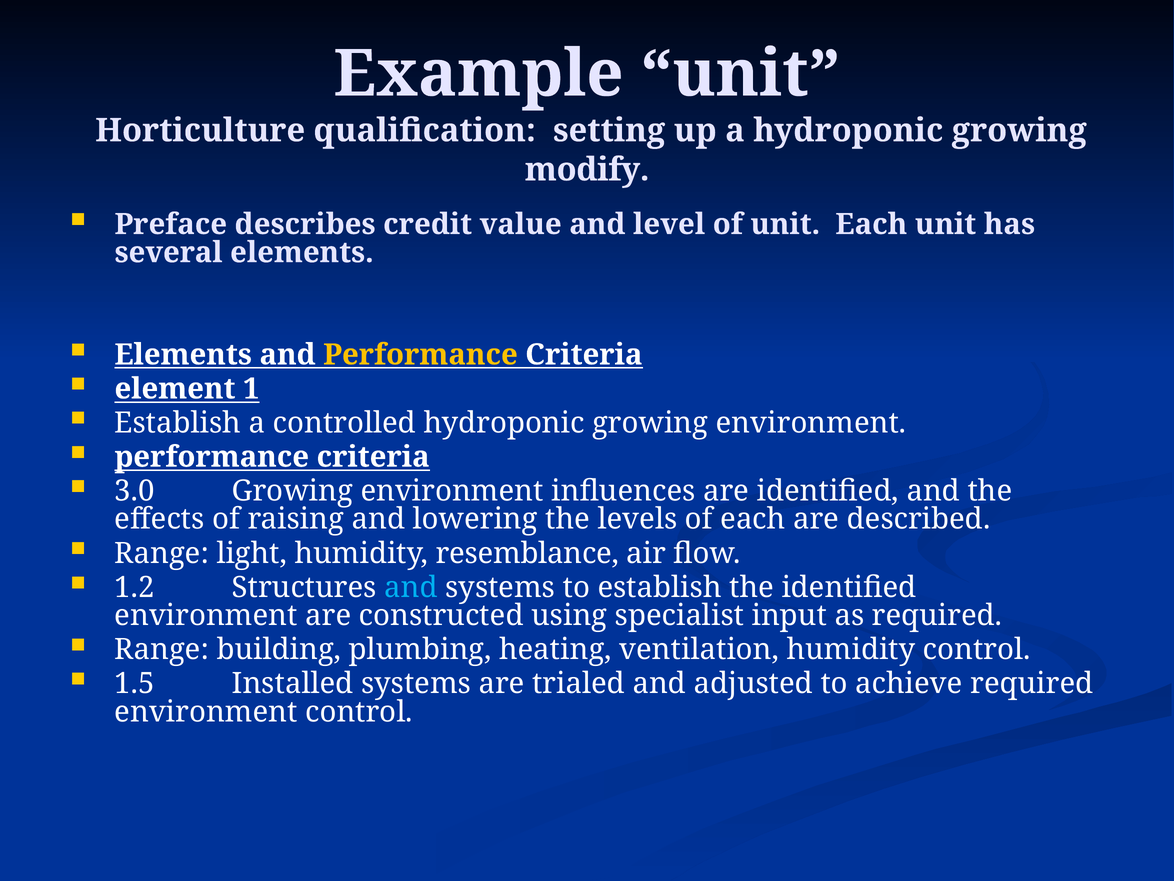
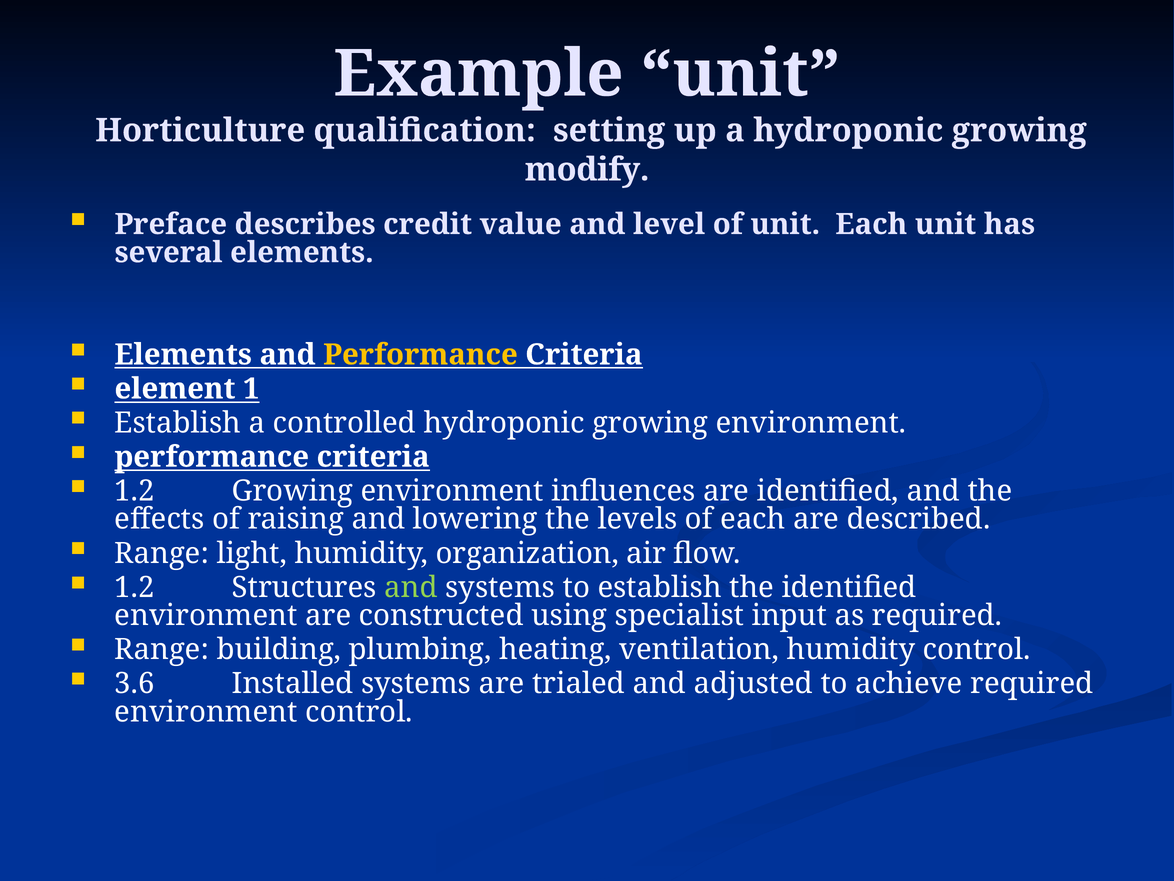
3.0 at (135, 491): 3.0 -> 1.2
resemblance: resemblance -> organization
and at (411, 587) colour: light blue -> light green
1.5: 1.5 -> 3.6
